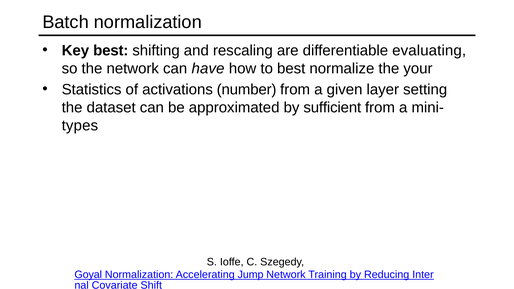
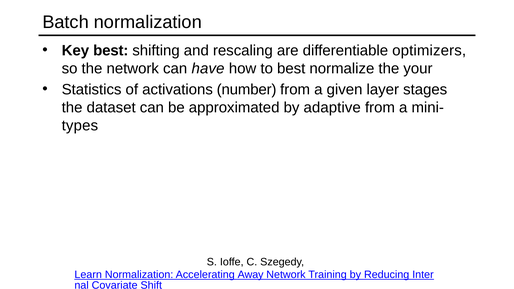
evaluating: evaluating -> optimizers
setting: setting -> stages
sufficient: sufficient -> adaptive
Goyal: Goyal -> Learn
Jump: Jump -> Away
